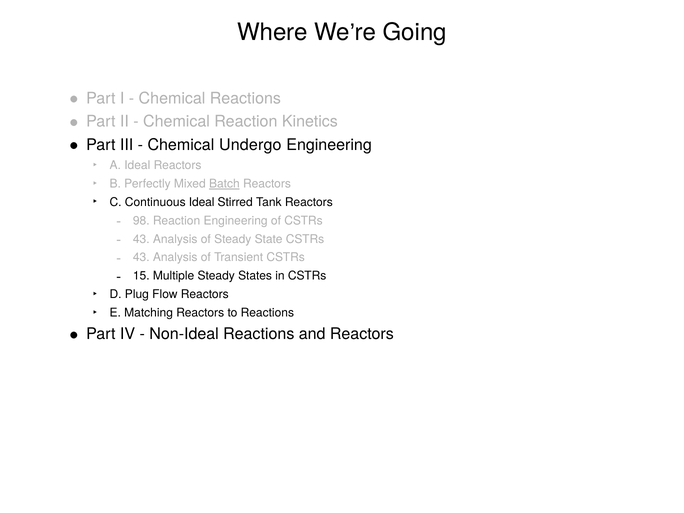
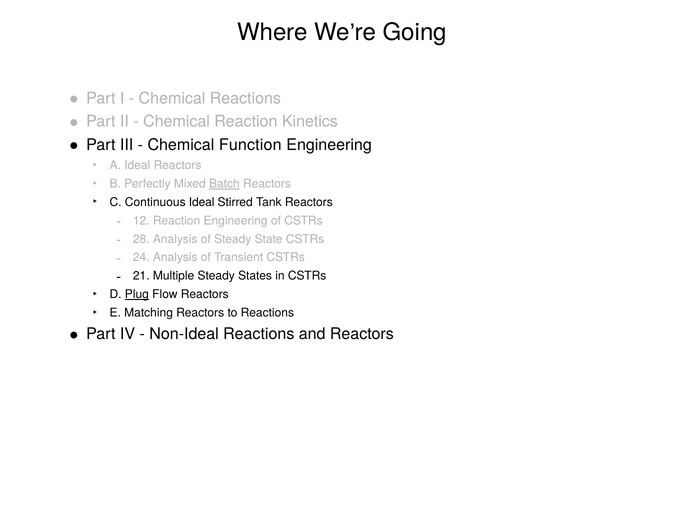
Undergo: Undergo -> Function
98: 98 -> 12
43 at (141, 239): 43 -> 28
43 at (141, 258): 43 -> 24
15: 15 -> 21
Plug underline: none -> present
